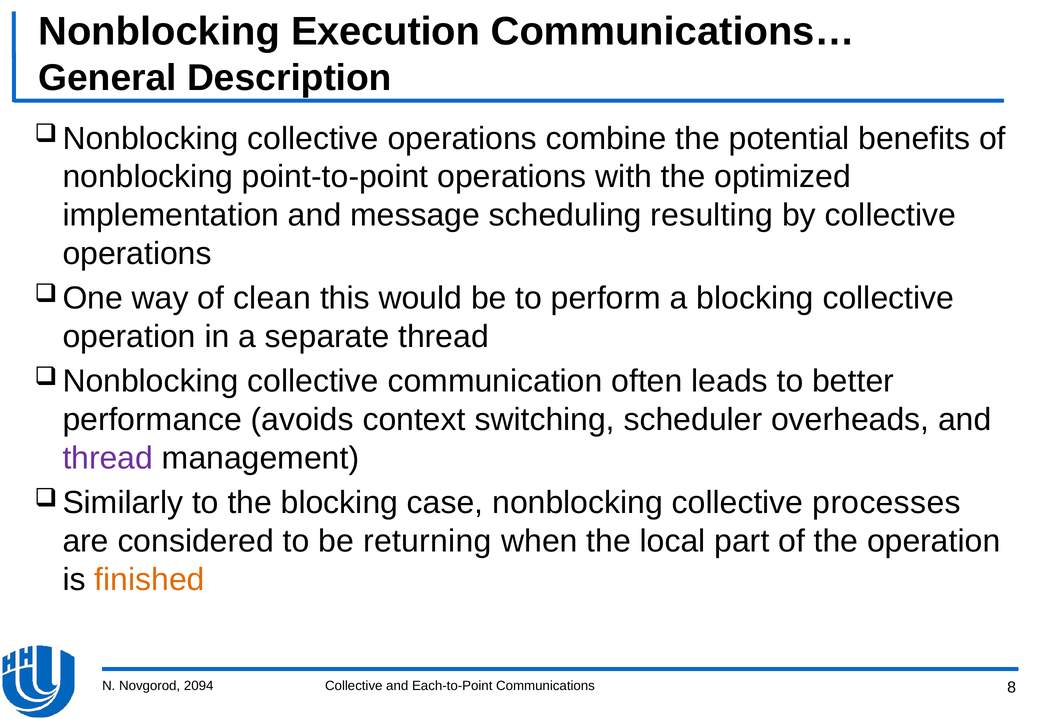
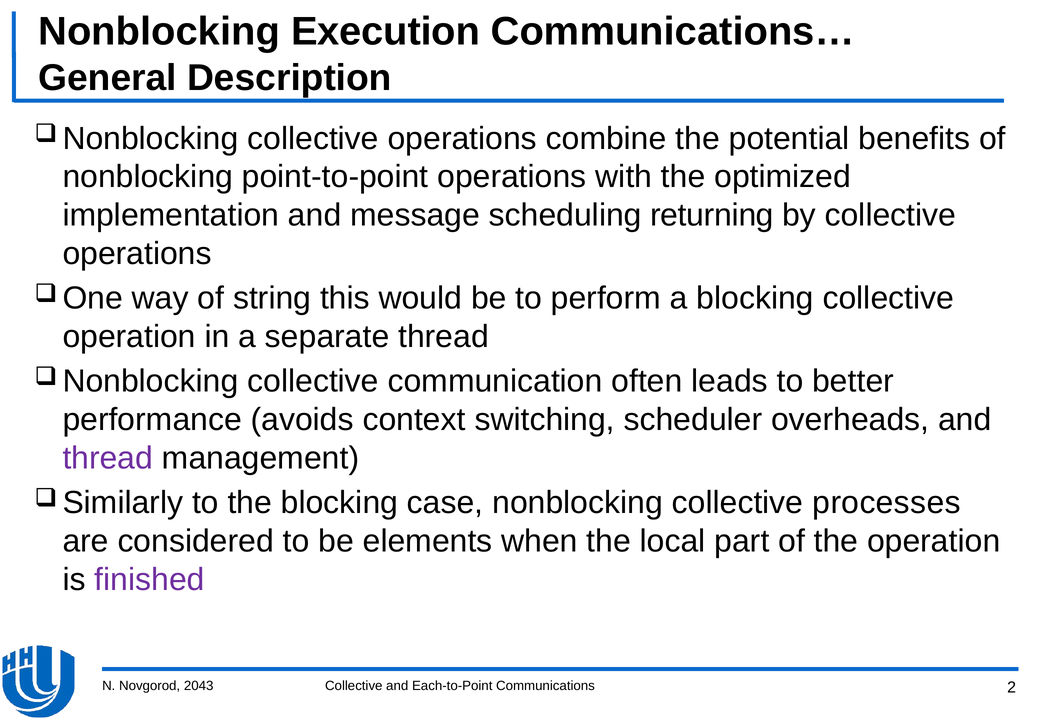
resulting: resulting -> returning
clean: clean -> string
returning: returning -> elements
finished colour: orange -> purple
2094: 2094 -> 2043
8: 8 -> 2
